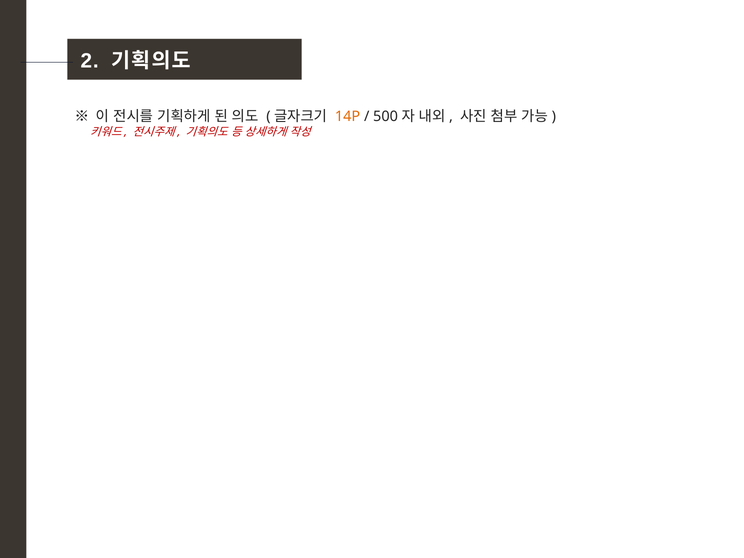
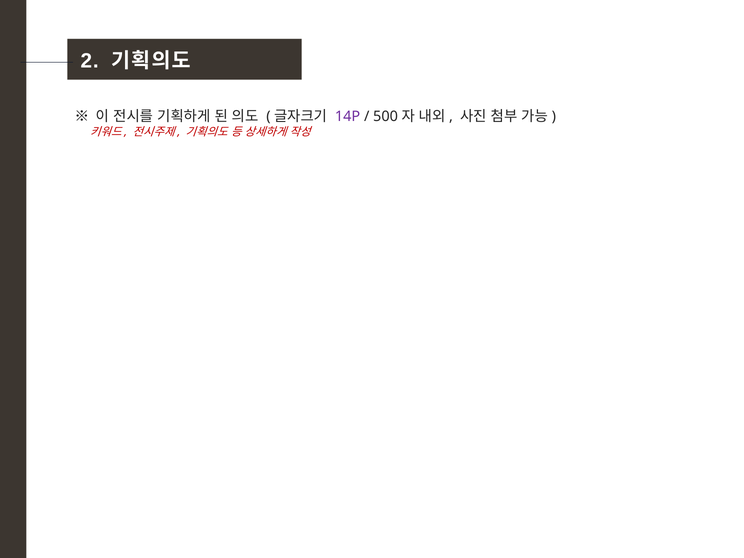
14P colour: orange -> purple
